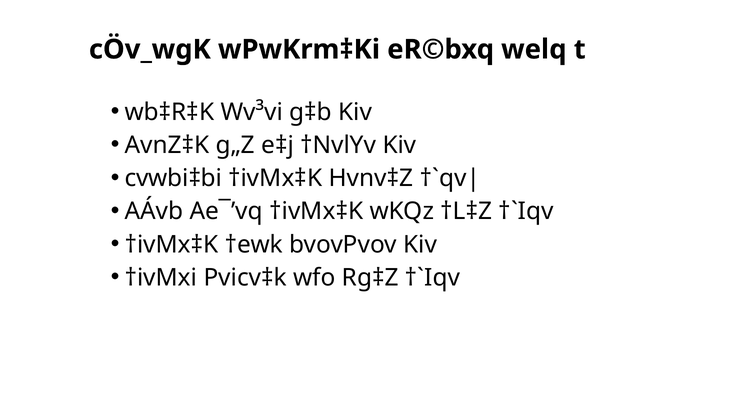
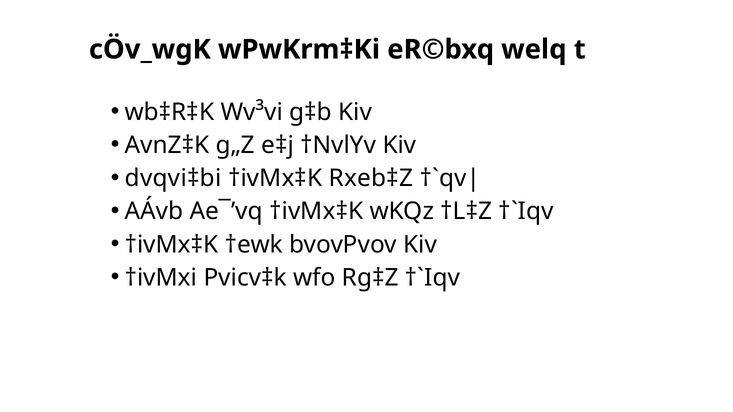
cvwbi‡bi: cvwbi‡bi -> dvqvi‡bi
Hvnv‡Z: Hvnv‡Z -> Rxeb‡Z
